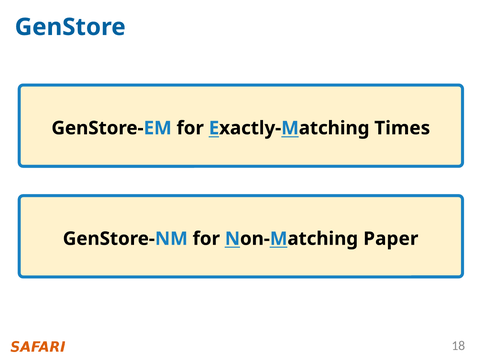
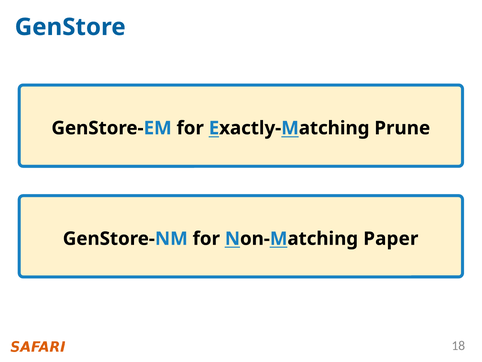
Times: Times -> Prune
